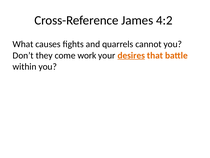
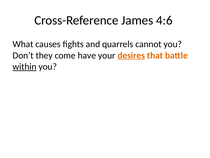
4:2: 4:2 -> 4:6
work: work -> have
within underline: none -> present
